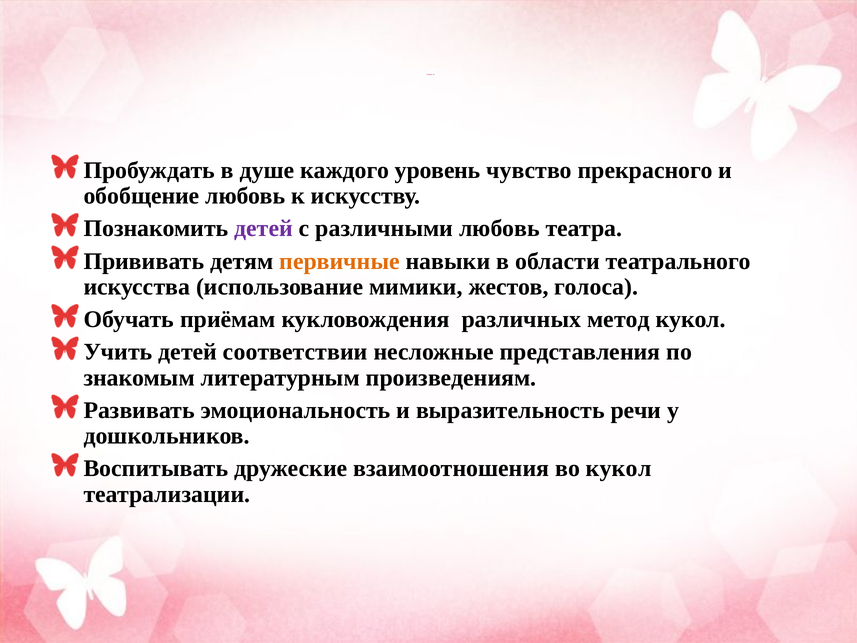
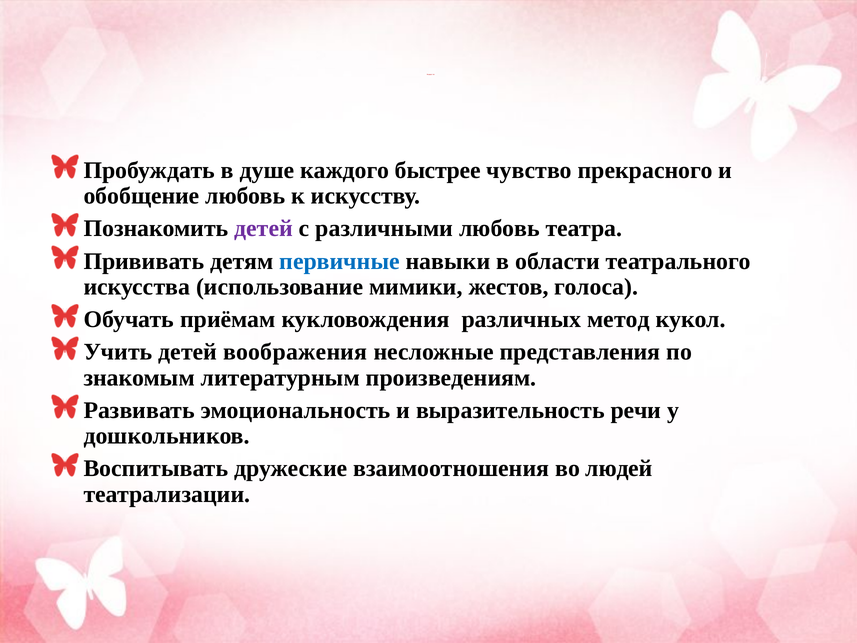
уровень: уровень -> быстрее
первичные colour: orange -> blue
соответствии: соответствии -> воображения
во кукол: кукол -> людей
